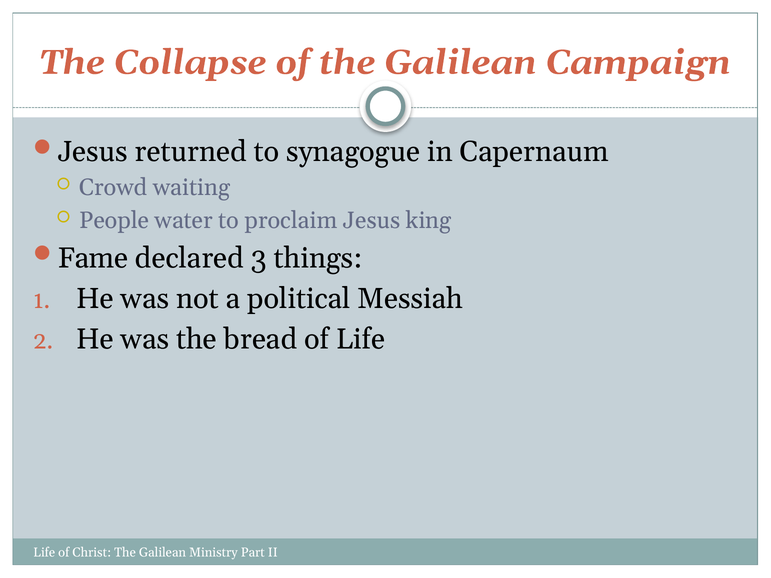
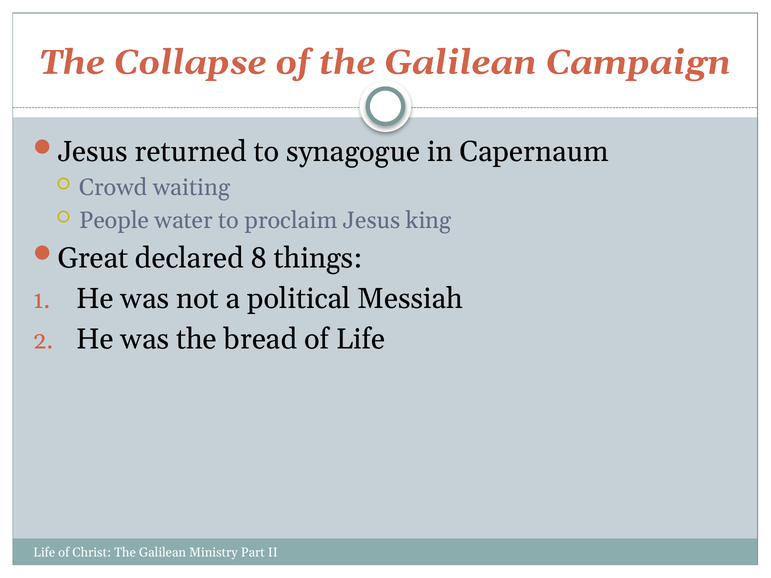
Fame: Fame -> Great
3: 3 -> 8
